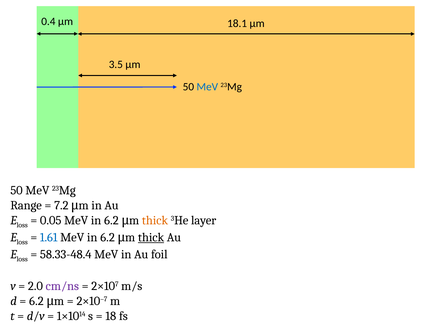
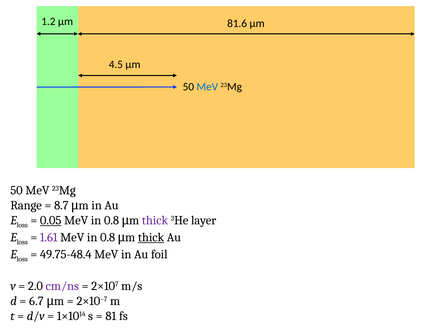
0.4: 0.4 -> 1.2
18.1: 18.1 -> 81.6
3.5: 3.5 -> 4.5
7.2: 7.2 -> 8.7
0.05 underline: none -> present
6.2 at (111, 220): 6.2 -> 0.8
thick at (155, 220) colour: orange -> purple
1.61 colour: blue -> purple
6.2 at (108, 237): 6.2 -> 0.8
58.33-48.4: 58.33-48.4 -> 49.75-48.4
6.2 at (36, 301): 6.2 -> 6.7
18: 18 -> 81
